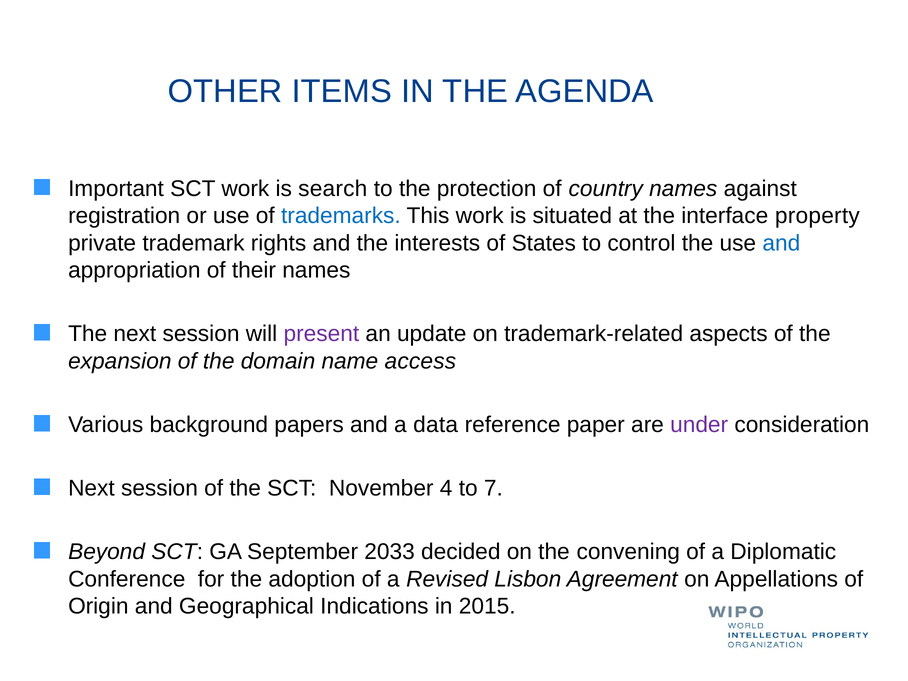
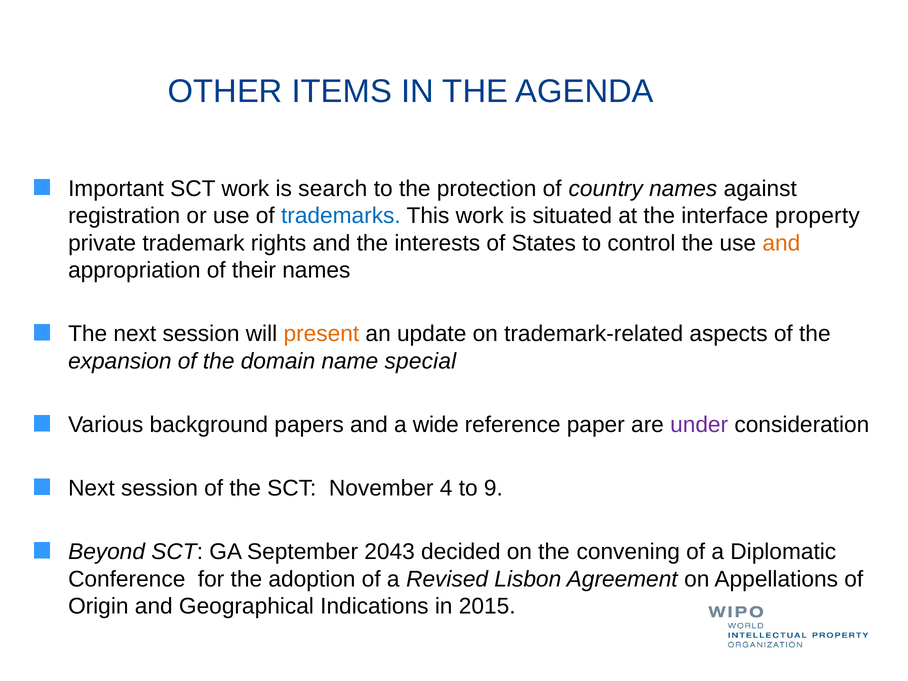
and at (781, 243) colour: blue -> orange
present colour: purple -> orange
access: access -> special
data: data -> wide
7: 7 -> 9
2033: 2033 -> 2043
